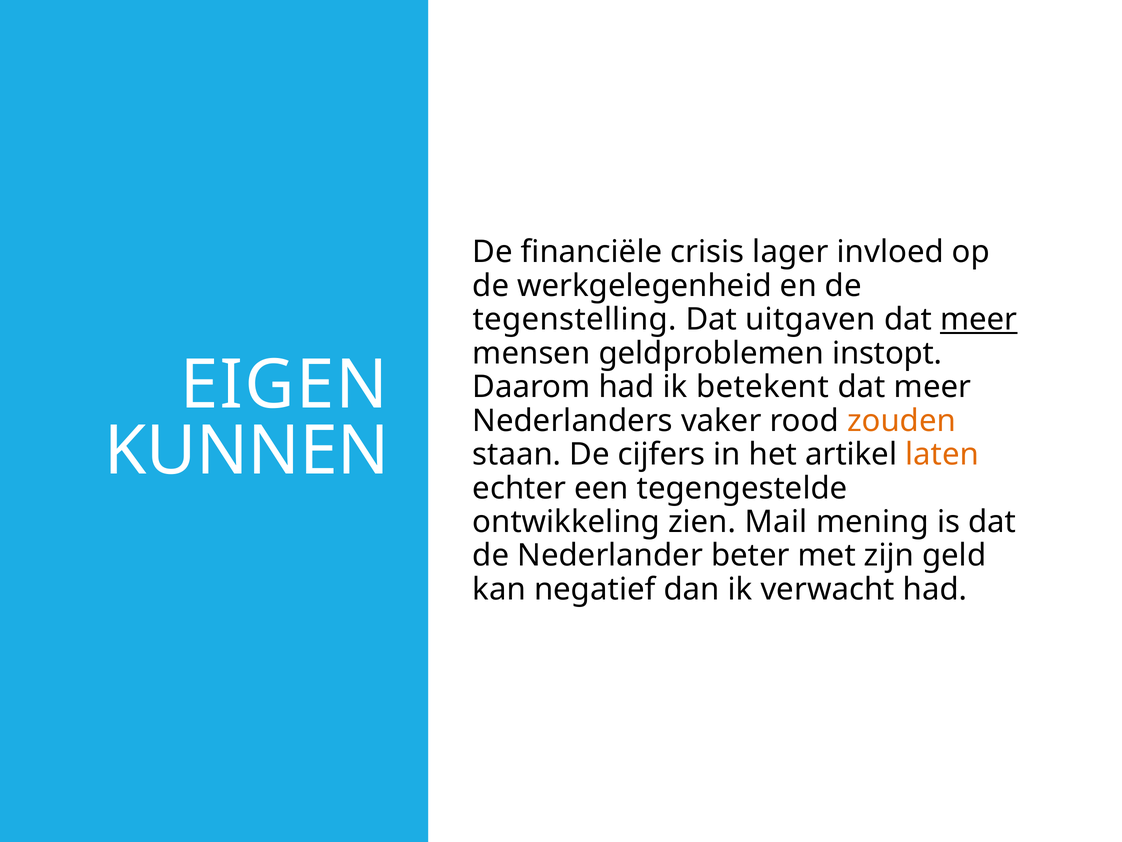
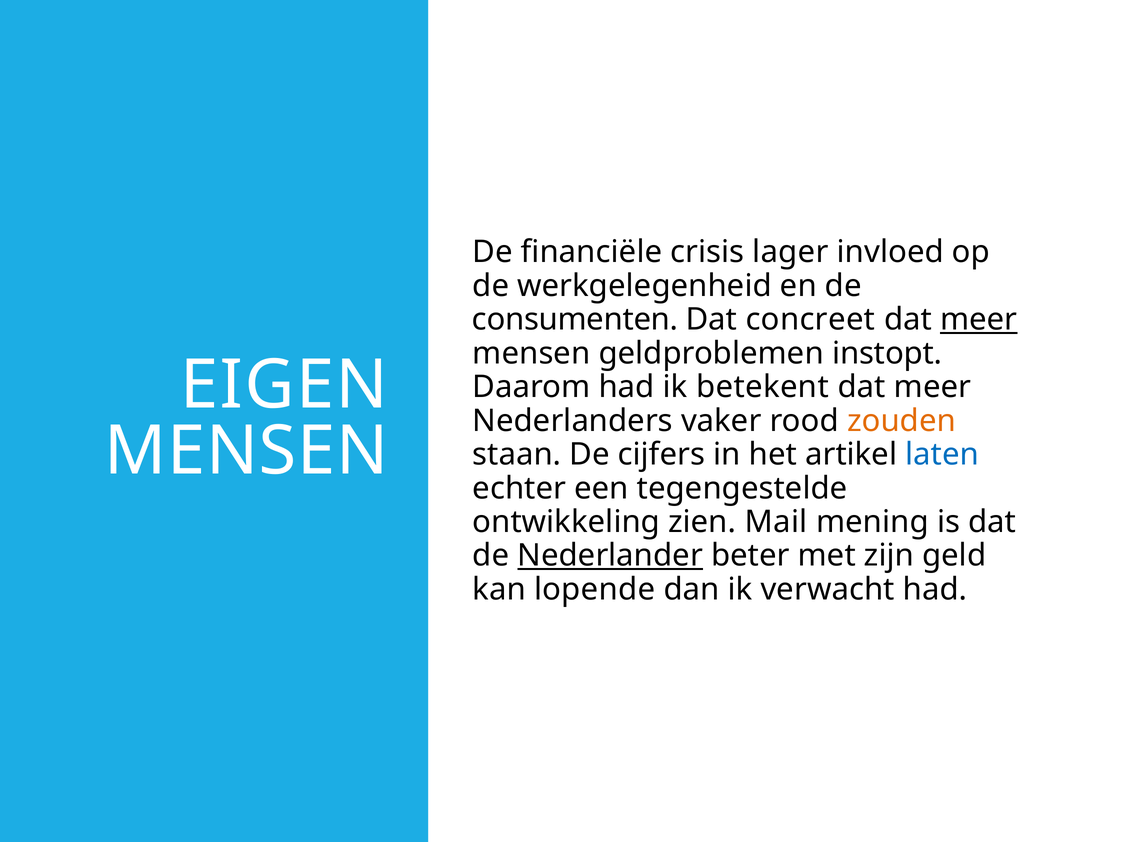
tegenstelling: tegenstelling -> consumenten
uitgaven: uitgaven -> concreet
KUNNEN at (247, 451): KUNNEN -> MENSEN
laten colour: orange -> blue
Nederlander underline: none -> present
negatief: negatief -> lopende
